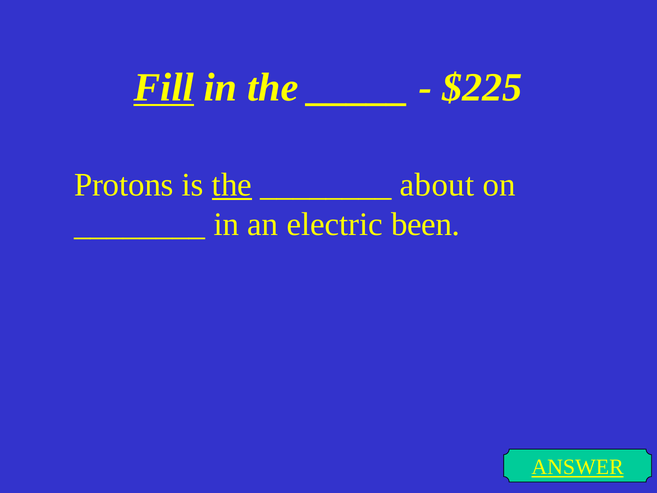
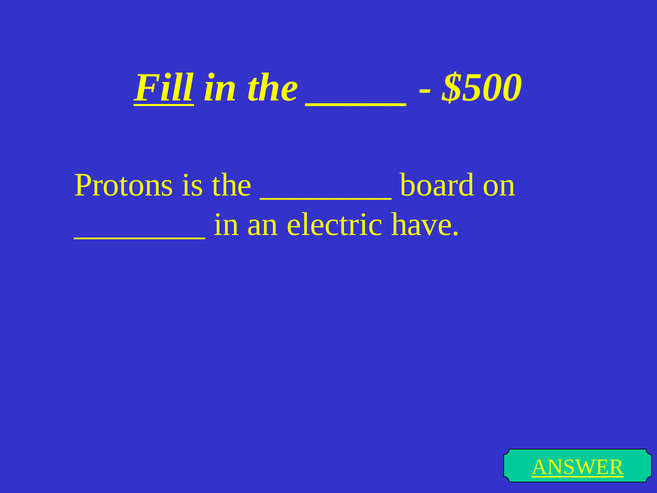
$225: $225 -> $500
the at (232, 185) underline: present -> none
about: about -> board
been: been -> have
